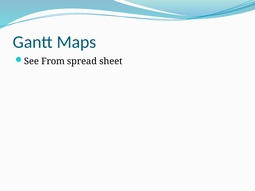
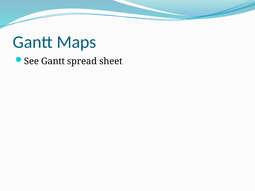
See From: From -> Gantt
